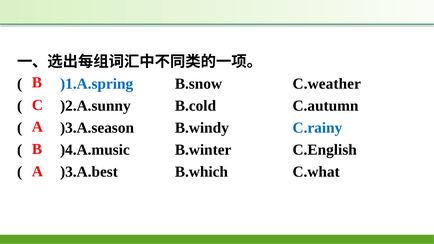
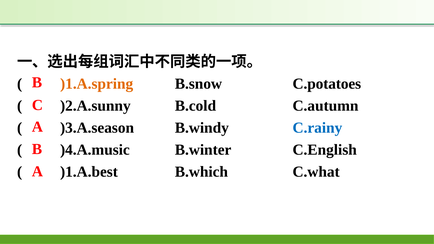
)1.A.spring colour: blue -> orange
C.weather: C.weather -> C.potatoes
)3.A.best: )3.A.best -> )1.A.best
